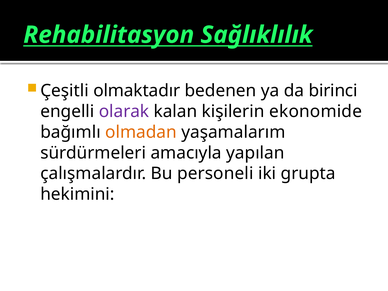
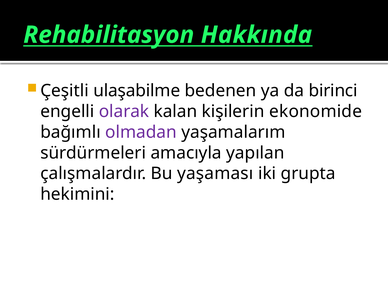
Sağlıklılık: Sağlıklılık -> Hakkında
olmaktadır: olmaktadır -> ulaşabilme
olmadan colour: orange -> purple
personeli: personeli -> yaşaması
